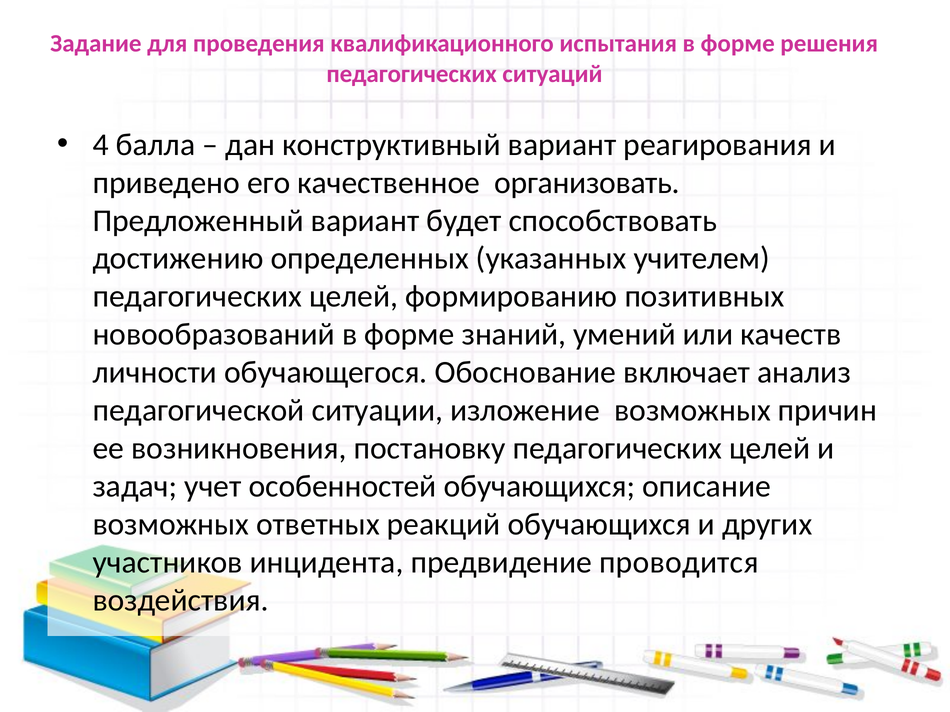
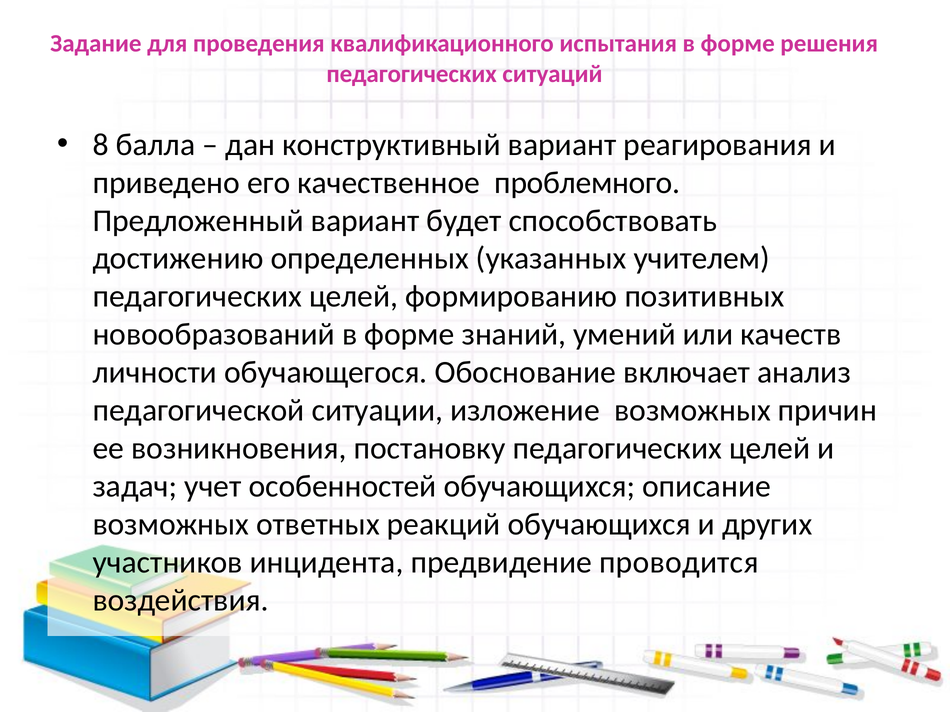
4: 4 -> 8
организовать: организовать -> проблемного
